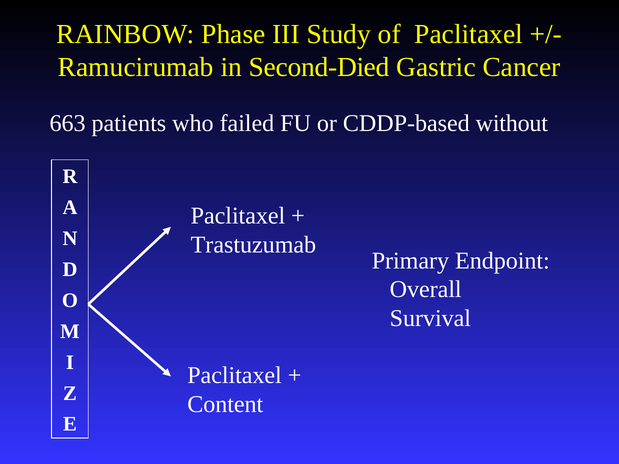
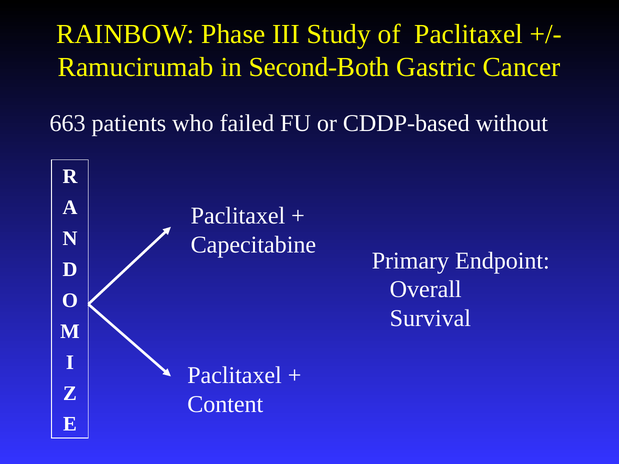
Second-Died: Second-Died -> Second-Both
Trastuzumab: Trastuzumab -> Capecitabine
